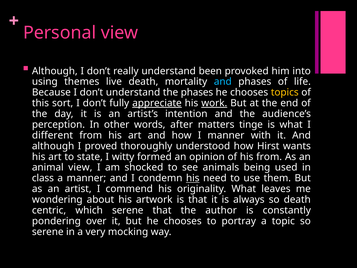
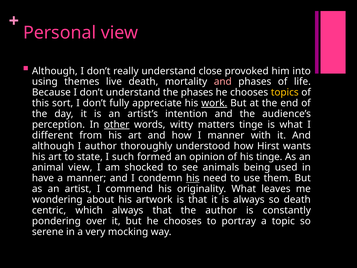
been: been -> close
and at (223, 82) colour: light blue -> pink
appreciate underline: present -> none
other underline: none -> present
after: after -> witty
I proved: proved -> author
witty: witty -> such
his from: from -> tinge
class: class -> have
which serene: serene -> always
